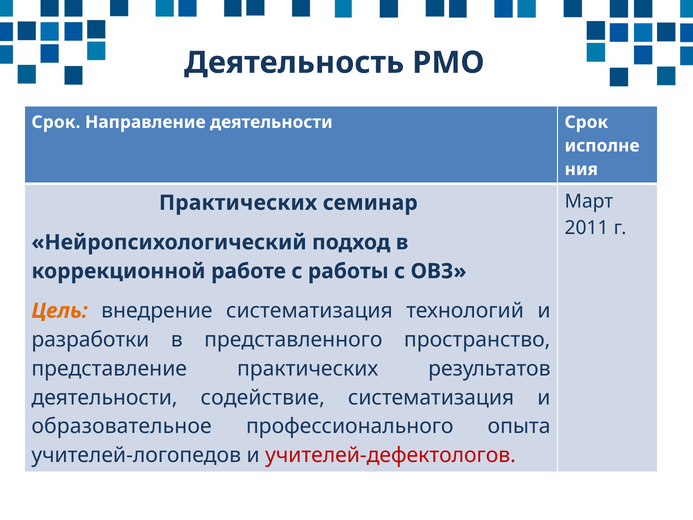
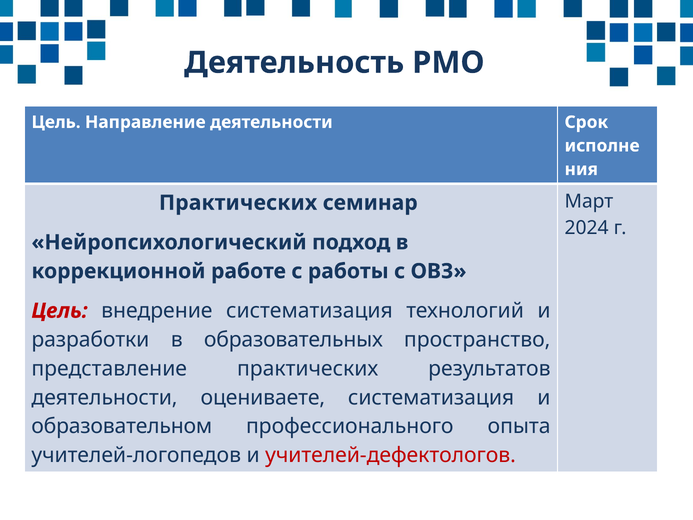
Срок at (56, 122): Срок -> Цель
2011: 2011 -> 2024
Цель at (60, 311) colour: orange -> red
представленного: представленного -> образовательных
содействие: содействие -> оцениваете
образовательное: образовательное -> образовательном
